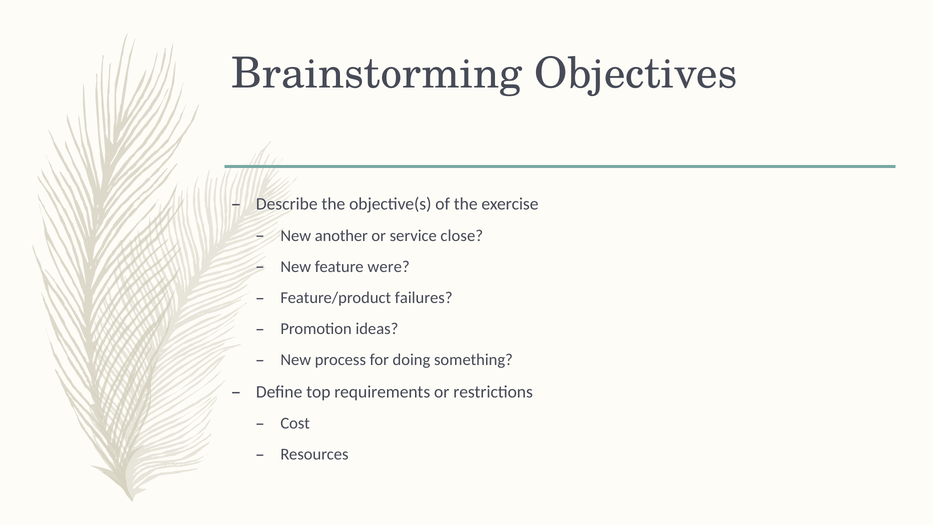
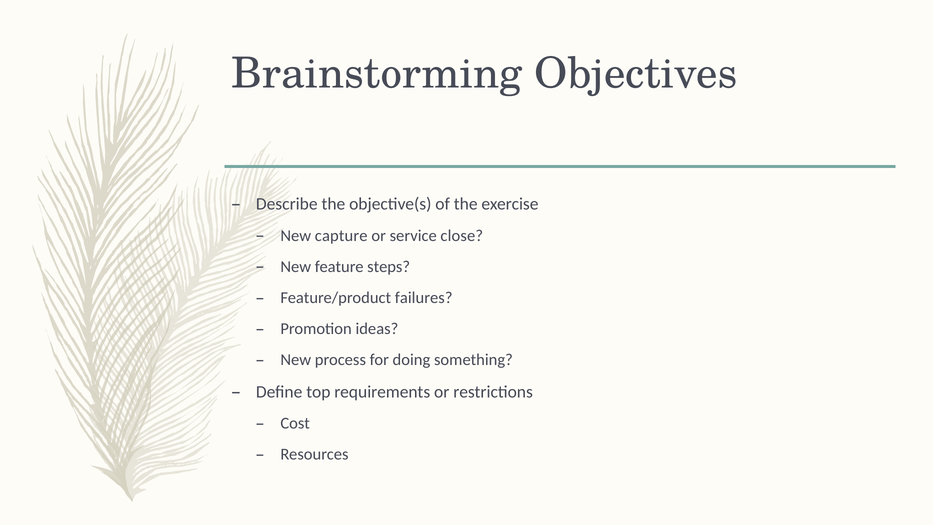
another: another -> capture
were: were -> steps
